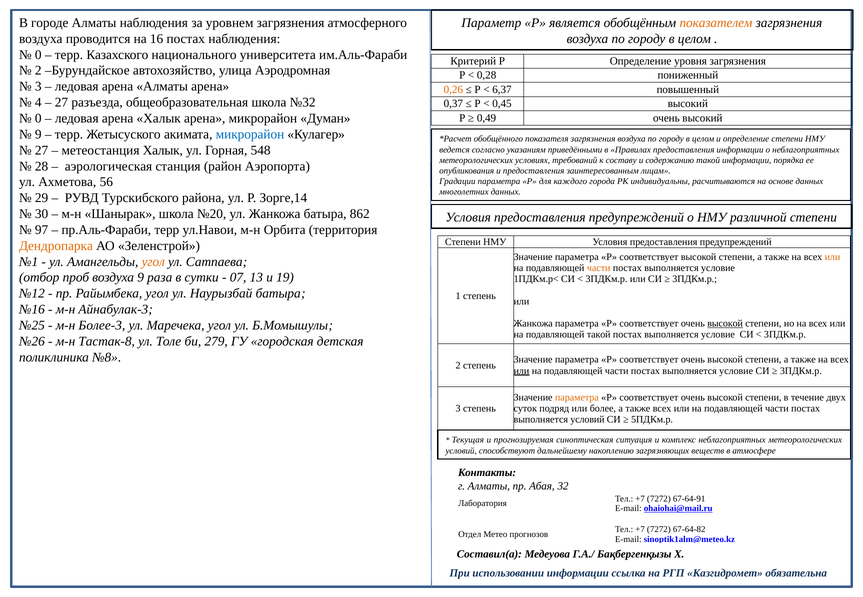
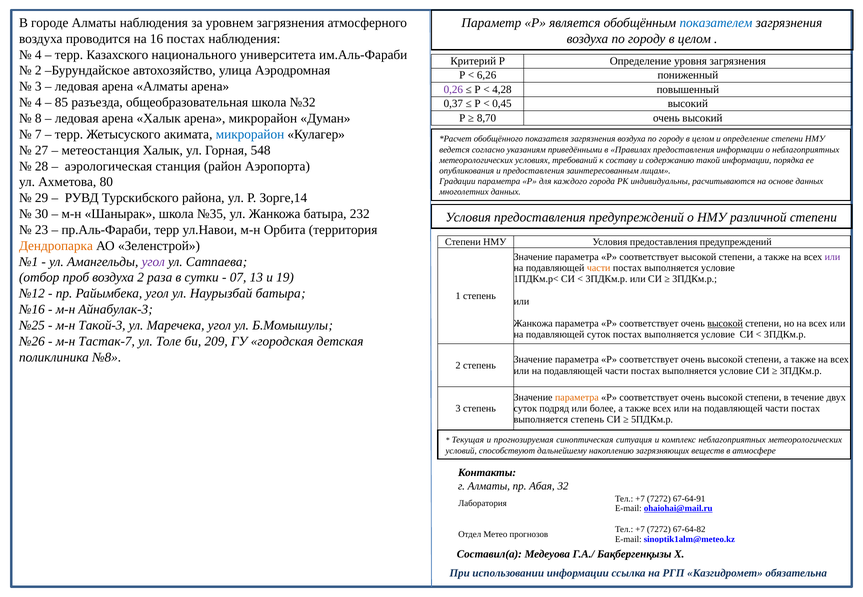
показателем colour: orange -> blue
0 at (38, 55): 0 -> 4
0,28: 0,28 -> 6,26
0,26 colour: orange -> purple
6,37: 6,37 -> 4,28
27 at (61, 103): 27 -> 85
0 at (38, 118): 0 -> 8
0,49: 0,49 -> 8,70
9 at (38, 134): 9 -> 7
56: 56 -> 80
№20: №20 -> №35
862: 862 -> 232
97: 97 -> 23
или at (832, 257) colour: orange -> purple
угол at (153, 262) colour: orange -> purple
воздуха 9: 9 -> 2
Более-3: Более-3 -> Такой-3
подавляющей такой: такой -> суток
Тастак-8: Тастак-8 -> Тастак-7
279: 279 -> 209
или at (521, 371) underline: present -> none
выполняется условий: условий -> степень
